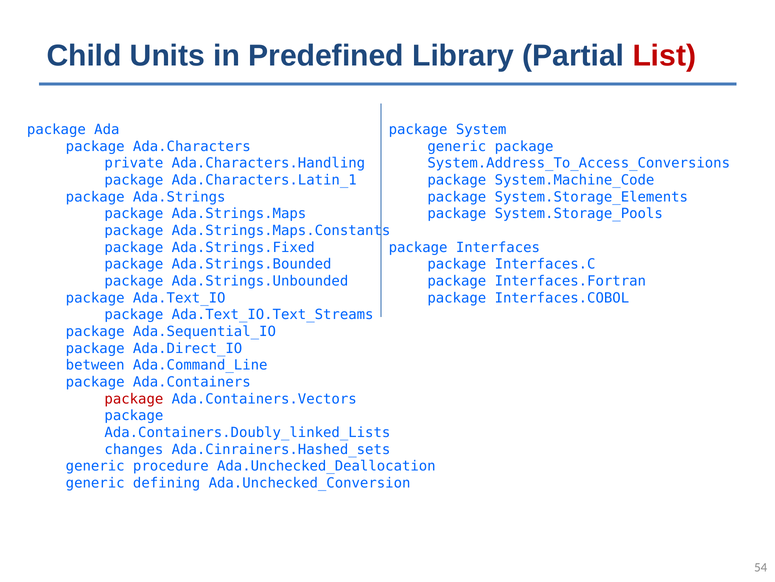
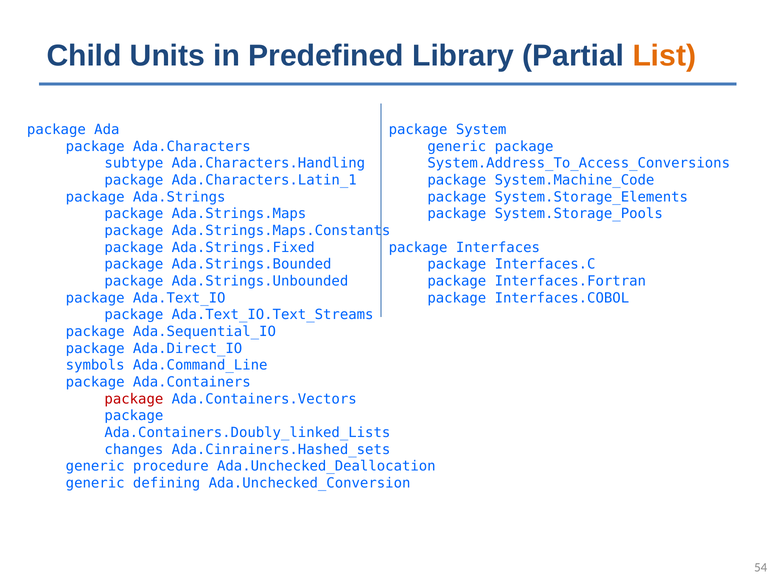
List colour: red -> orange
private: private -> subtype
between: between -> symbols
